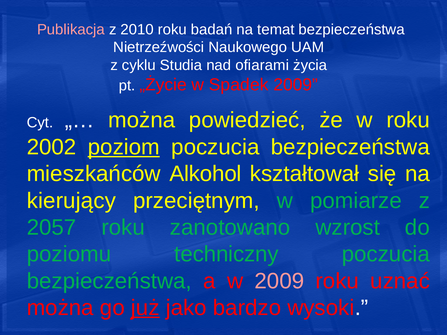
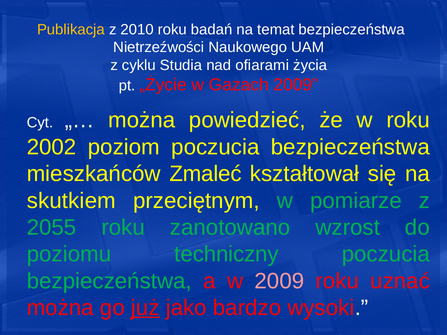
Publikacja colour: pink -> yellow
Spadek: Spadek -> Gazach
poziom underline: present -> none
Alkohol: Alkohol -> Zmaleć
kierujący: kierujący -> skutkiem
2057: 2057 -> 2055
